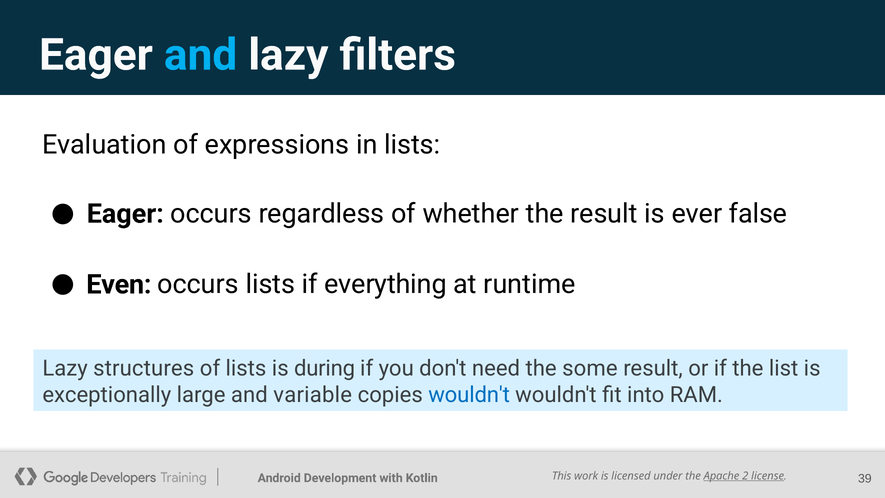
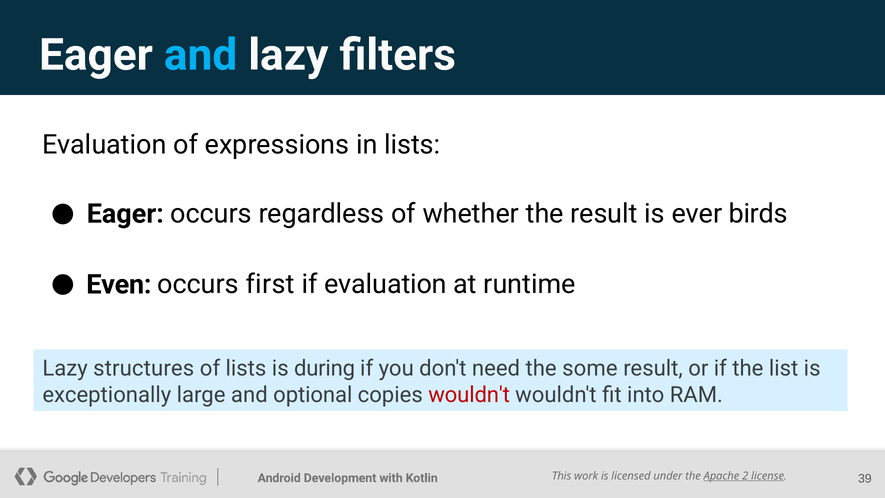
false: false -> birds
occurs lists: lists -> first
if everything: everything -> evaluation
variable: variable -> optional
wouldn't at (469, 395) colour: blue -> red
